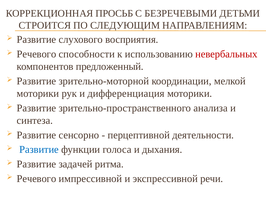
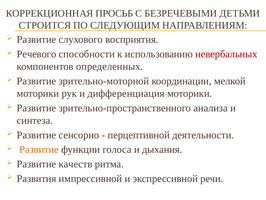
предложенный: предложенный -> определенных
Развитие at (39, 149) colour: blue -> orange
задачей: задачей -> качеств
Речевого at (36, 178): Речевого -> Развития
